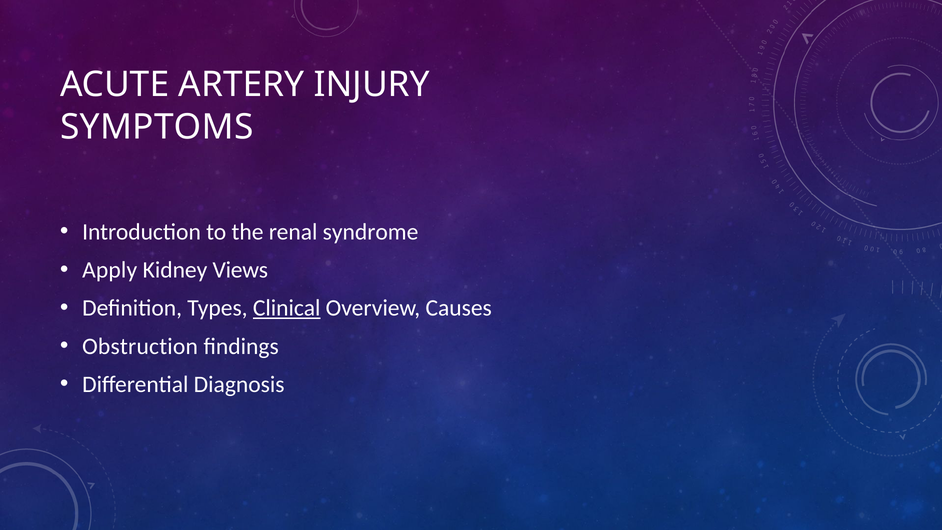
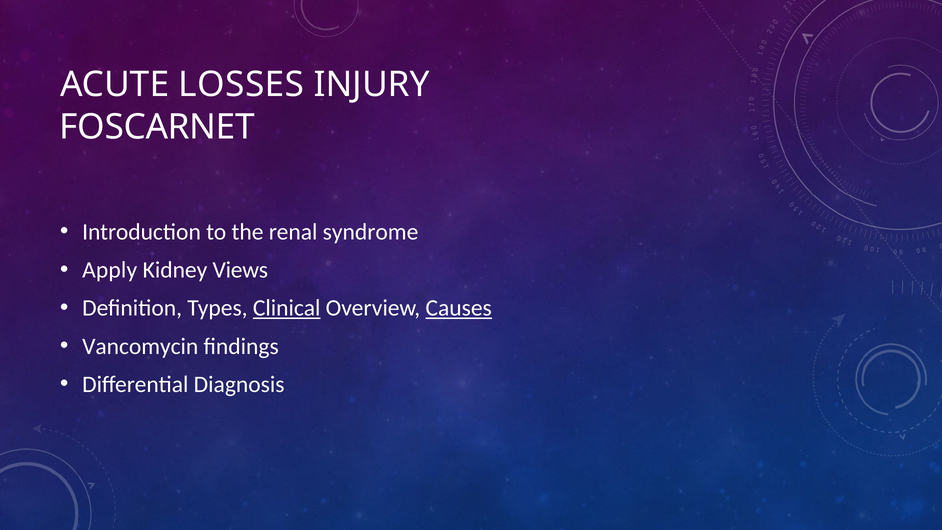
ARTERY: ARTERY -> LOSSES
SYMPTOMS: SYMPTOMS -> FOSCARNET
Causes underline: none -> present
Obstruction: Obstruction -> Vancomycin
